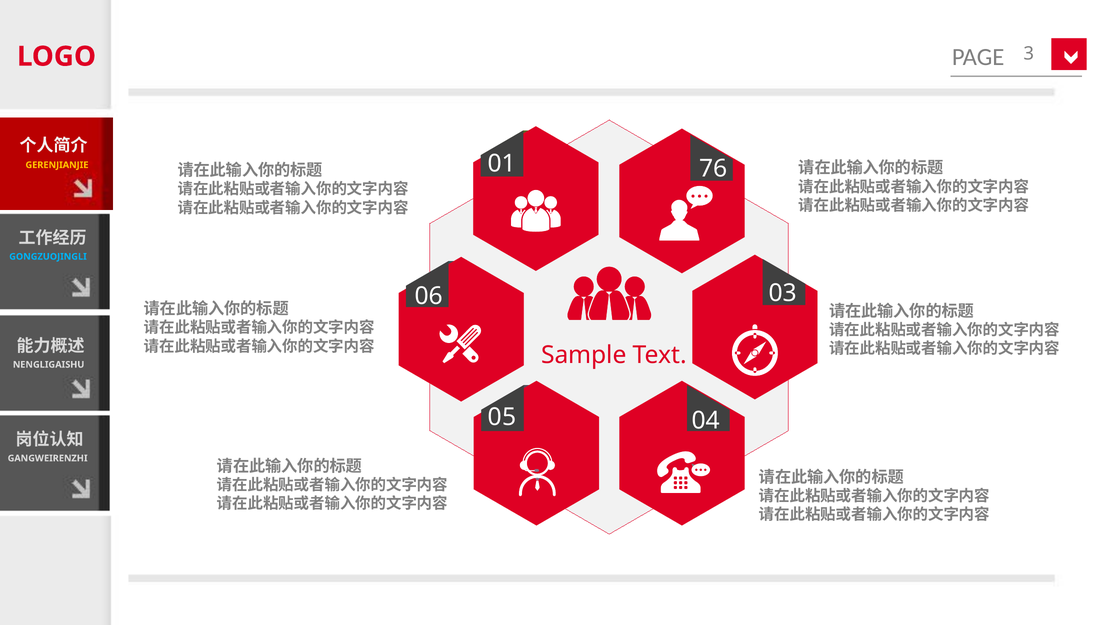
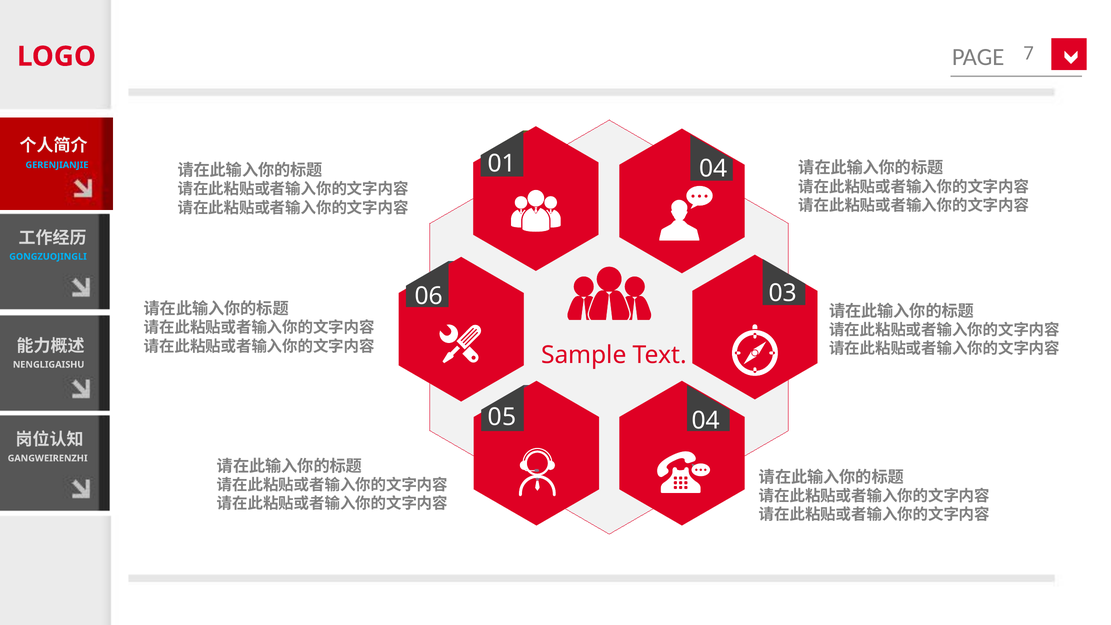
3: 3 -> 7
01 76: 76 -> 04
GERENJIANJIE colour: yellow -> light blue
